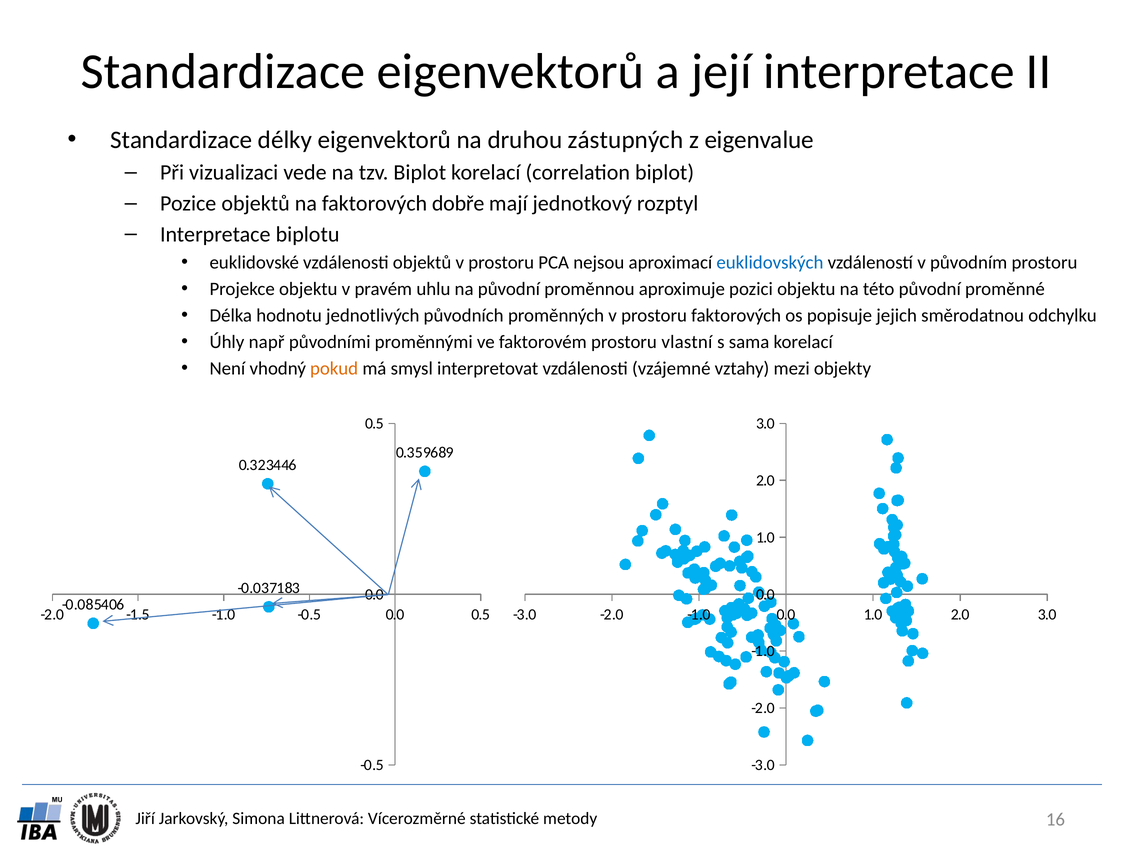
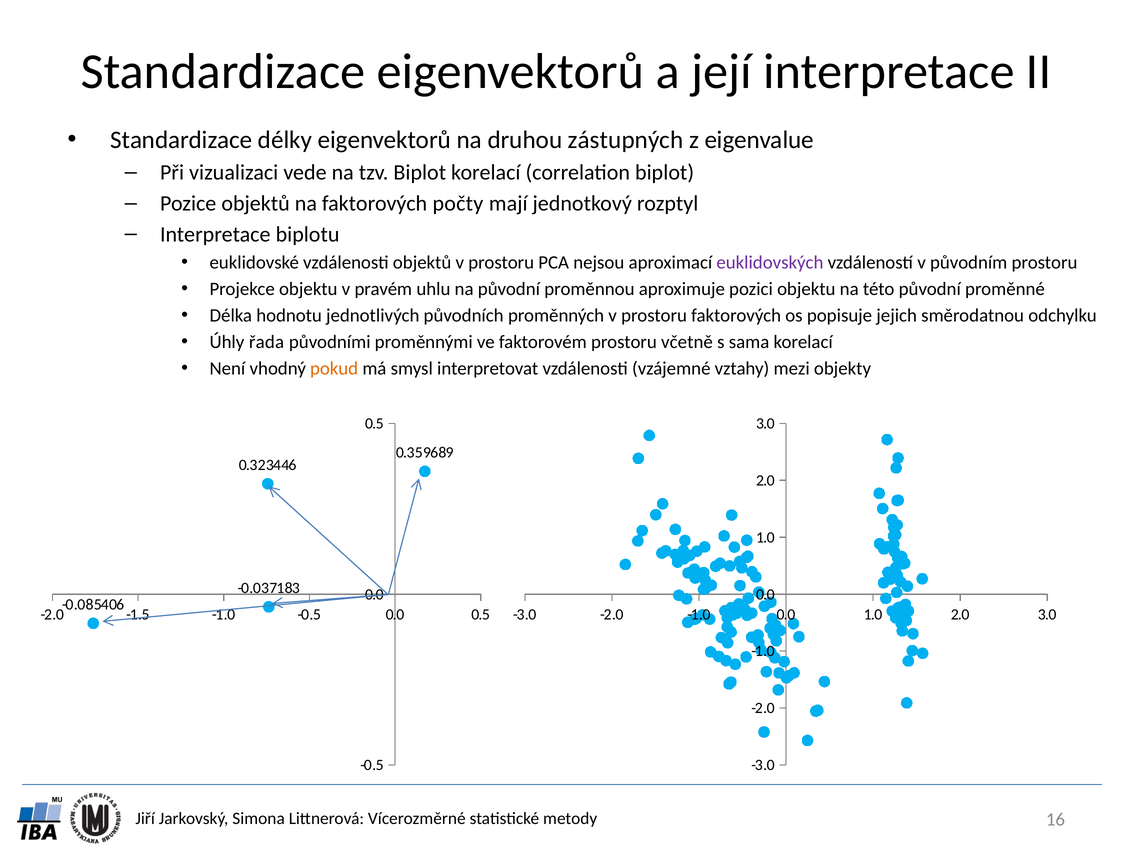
dobře: dobře -> počty
euklidovských colour: blue -> purple
např: např -> řada
vlastní: vlastní -> včetně
